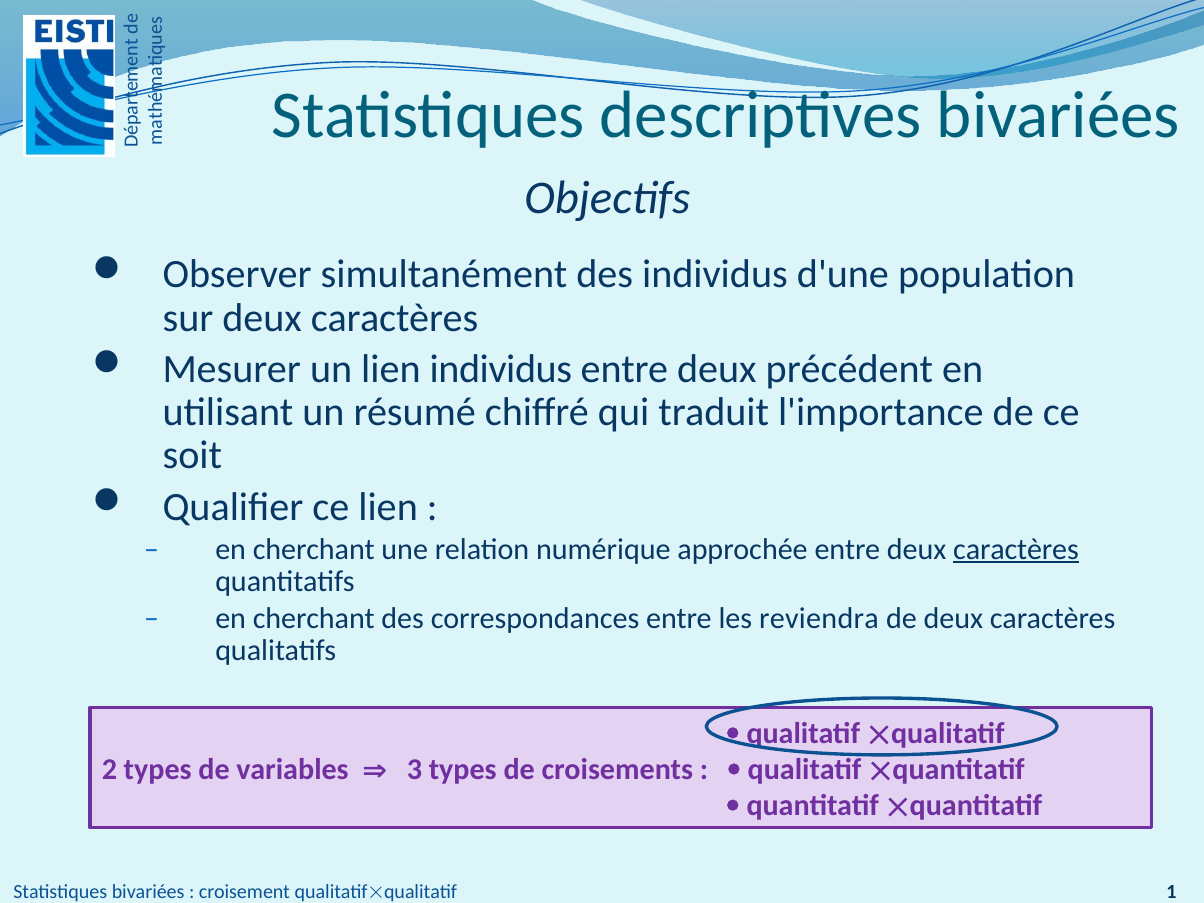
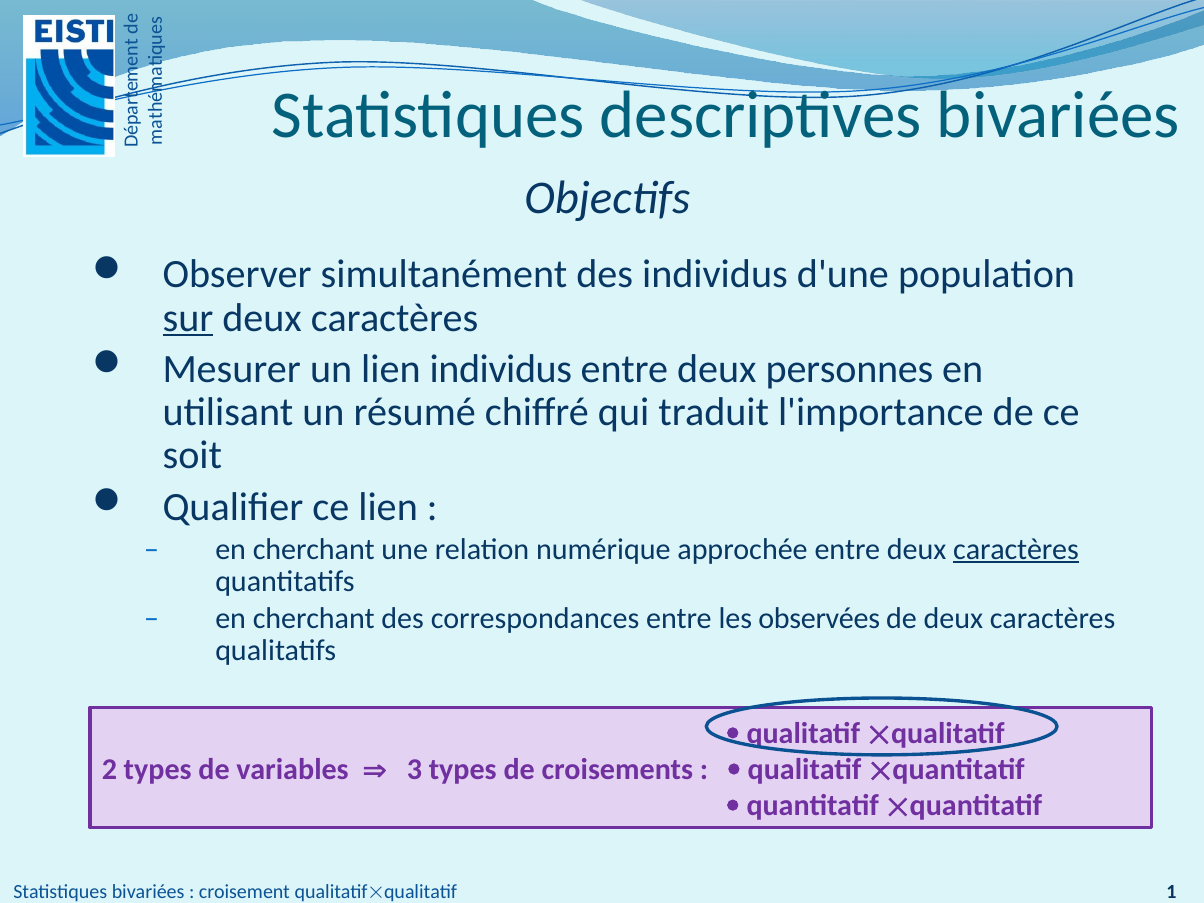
sur underline: none -> present
précédent: précédent -> personnes
reviendra: reviendra -> observées
